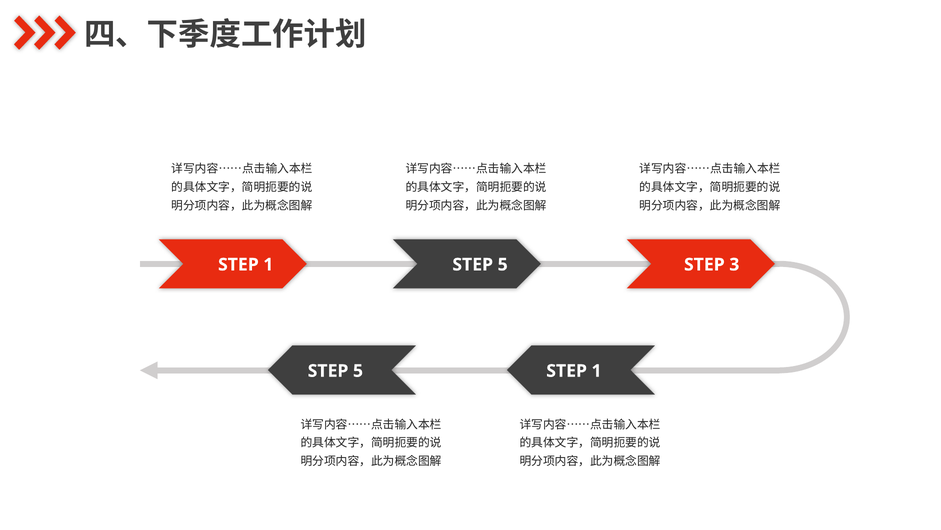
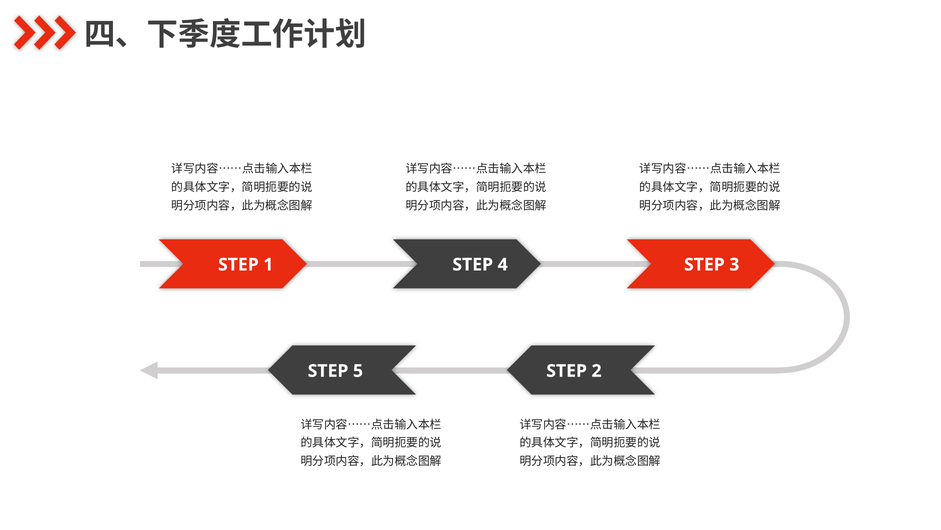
5 at (503, 264): 5 -> 4
1 at (597, 370): 1 -> 2
